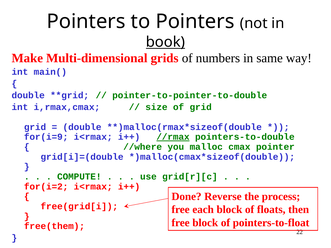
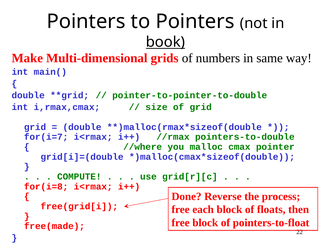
for(i=9: for(i=9 -> for(i=7
//rmax underline: present -> none
for(i=2: for(i=2 -> for(i=8
free(them: free(them -> free(made
